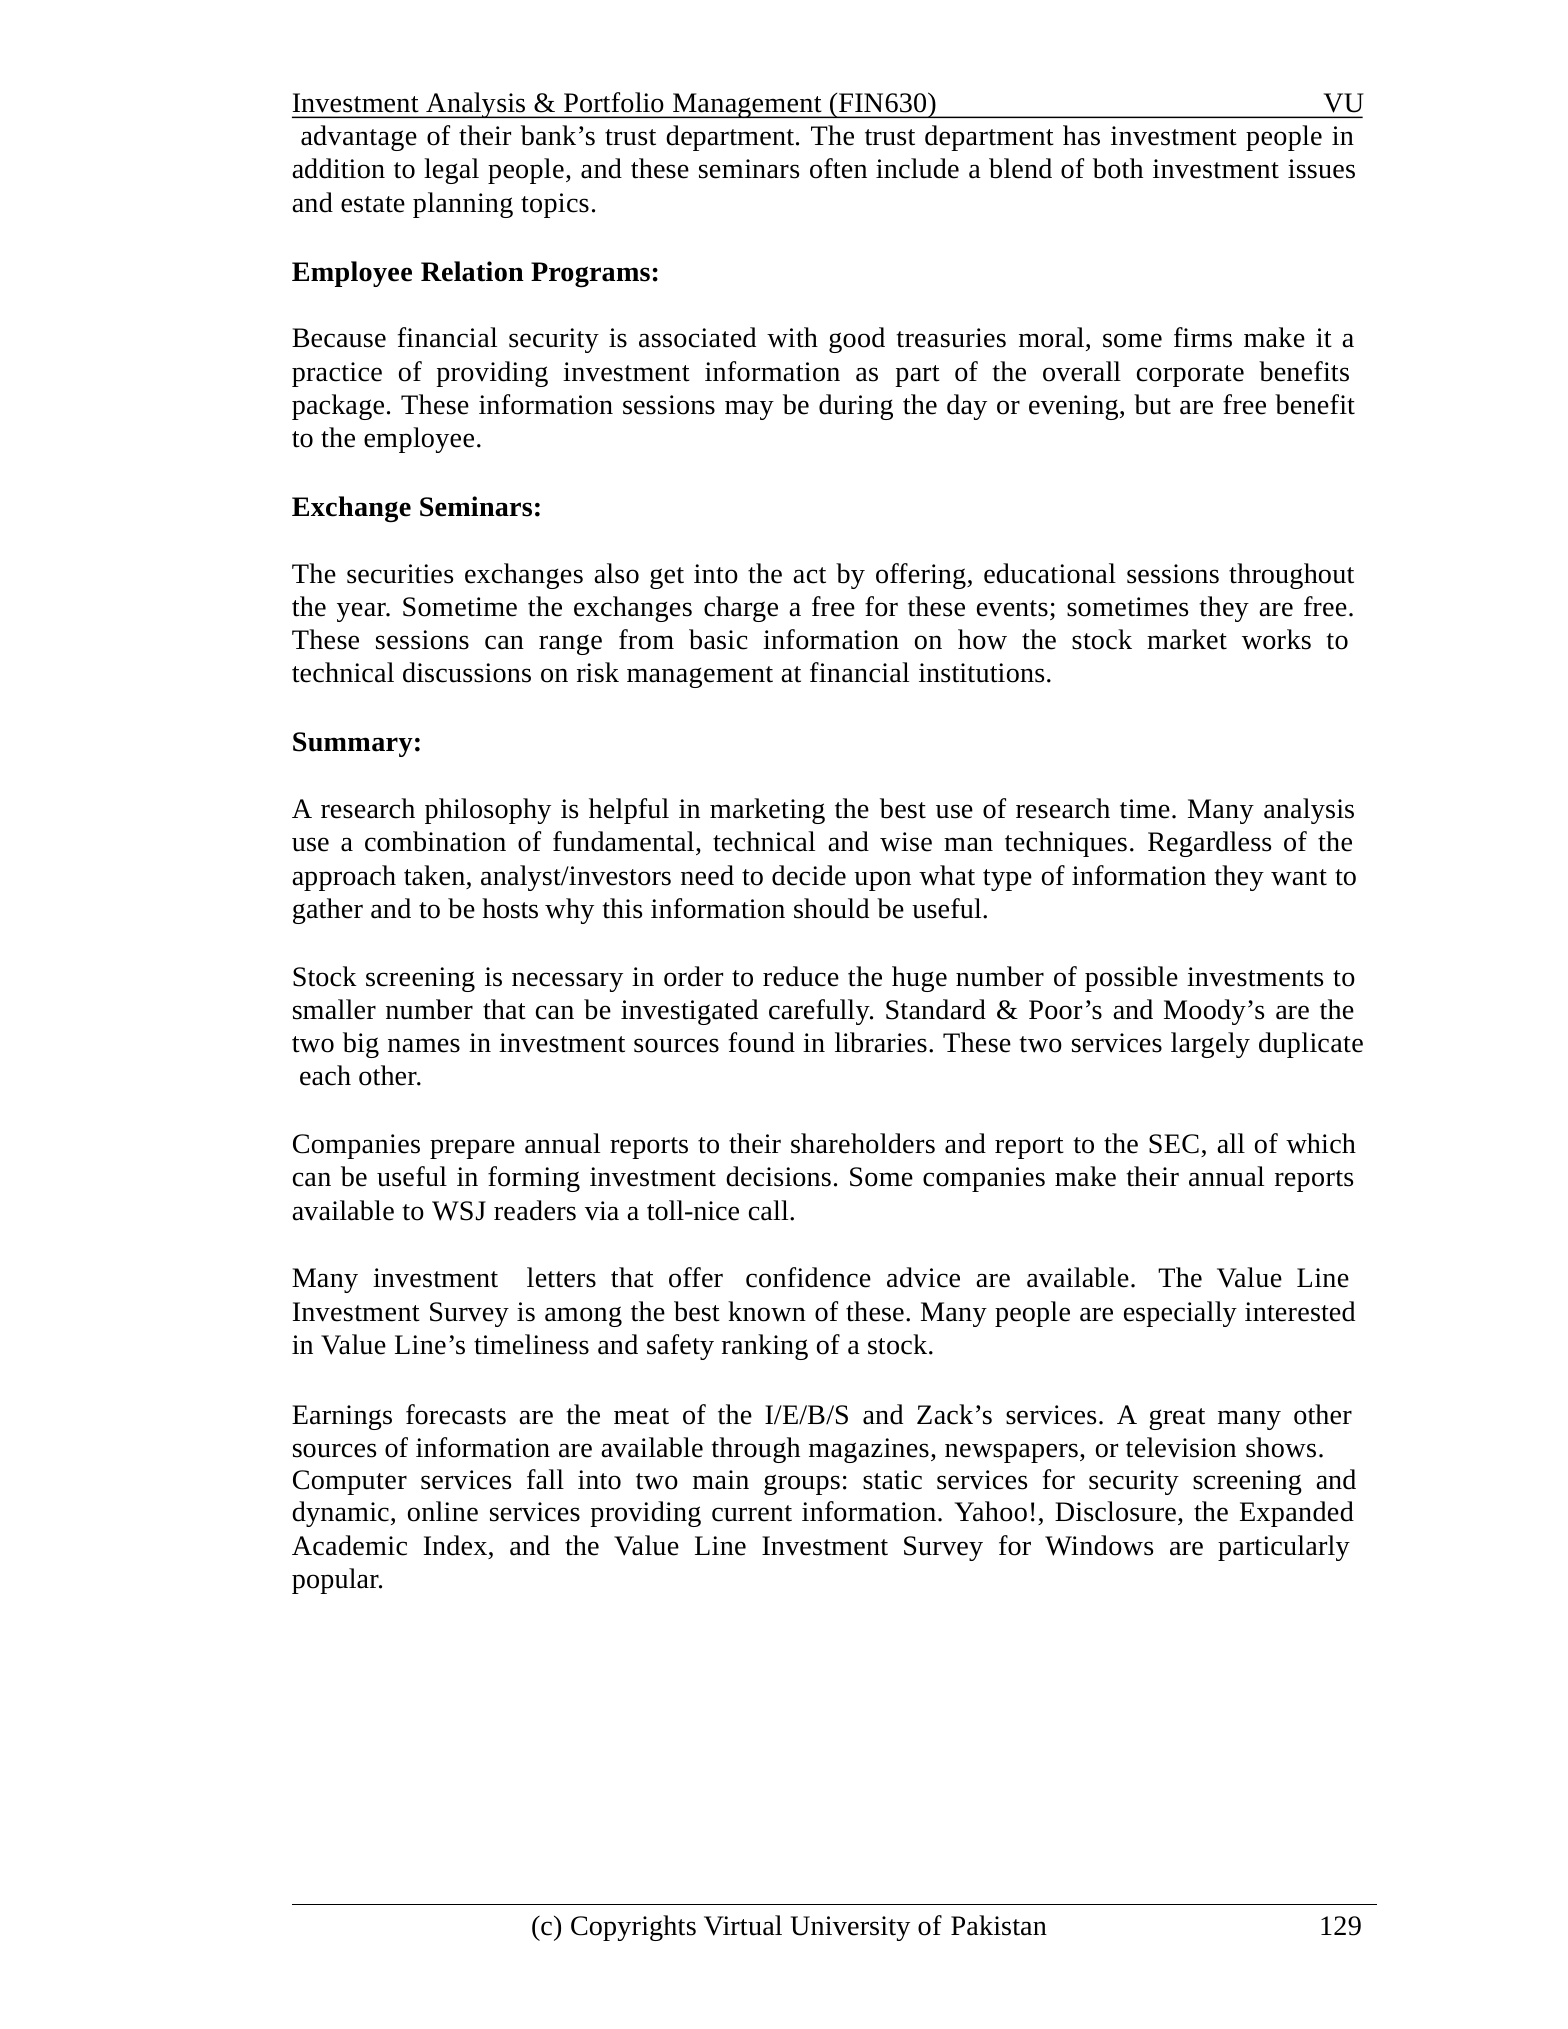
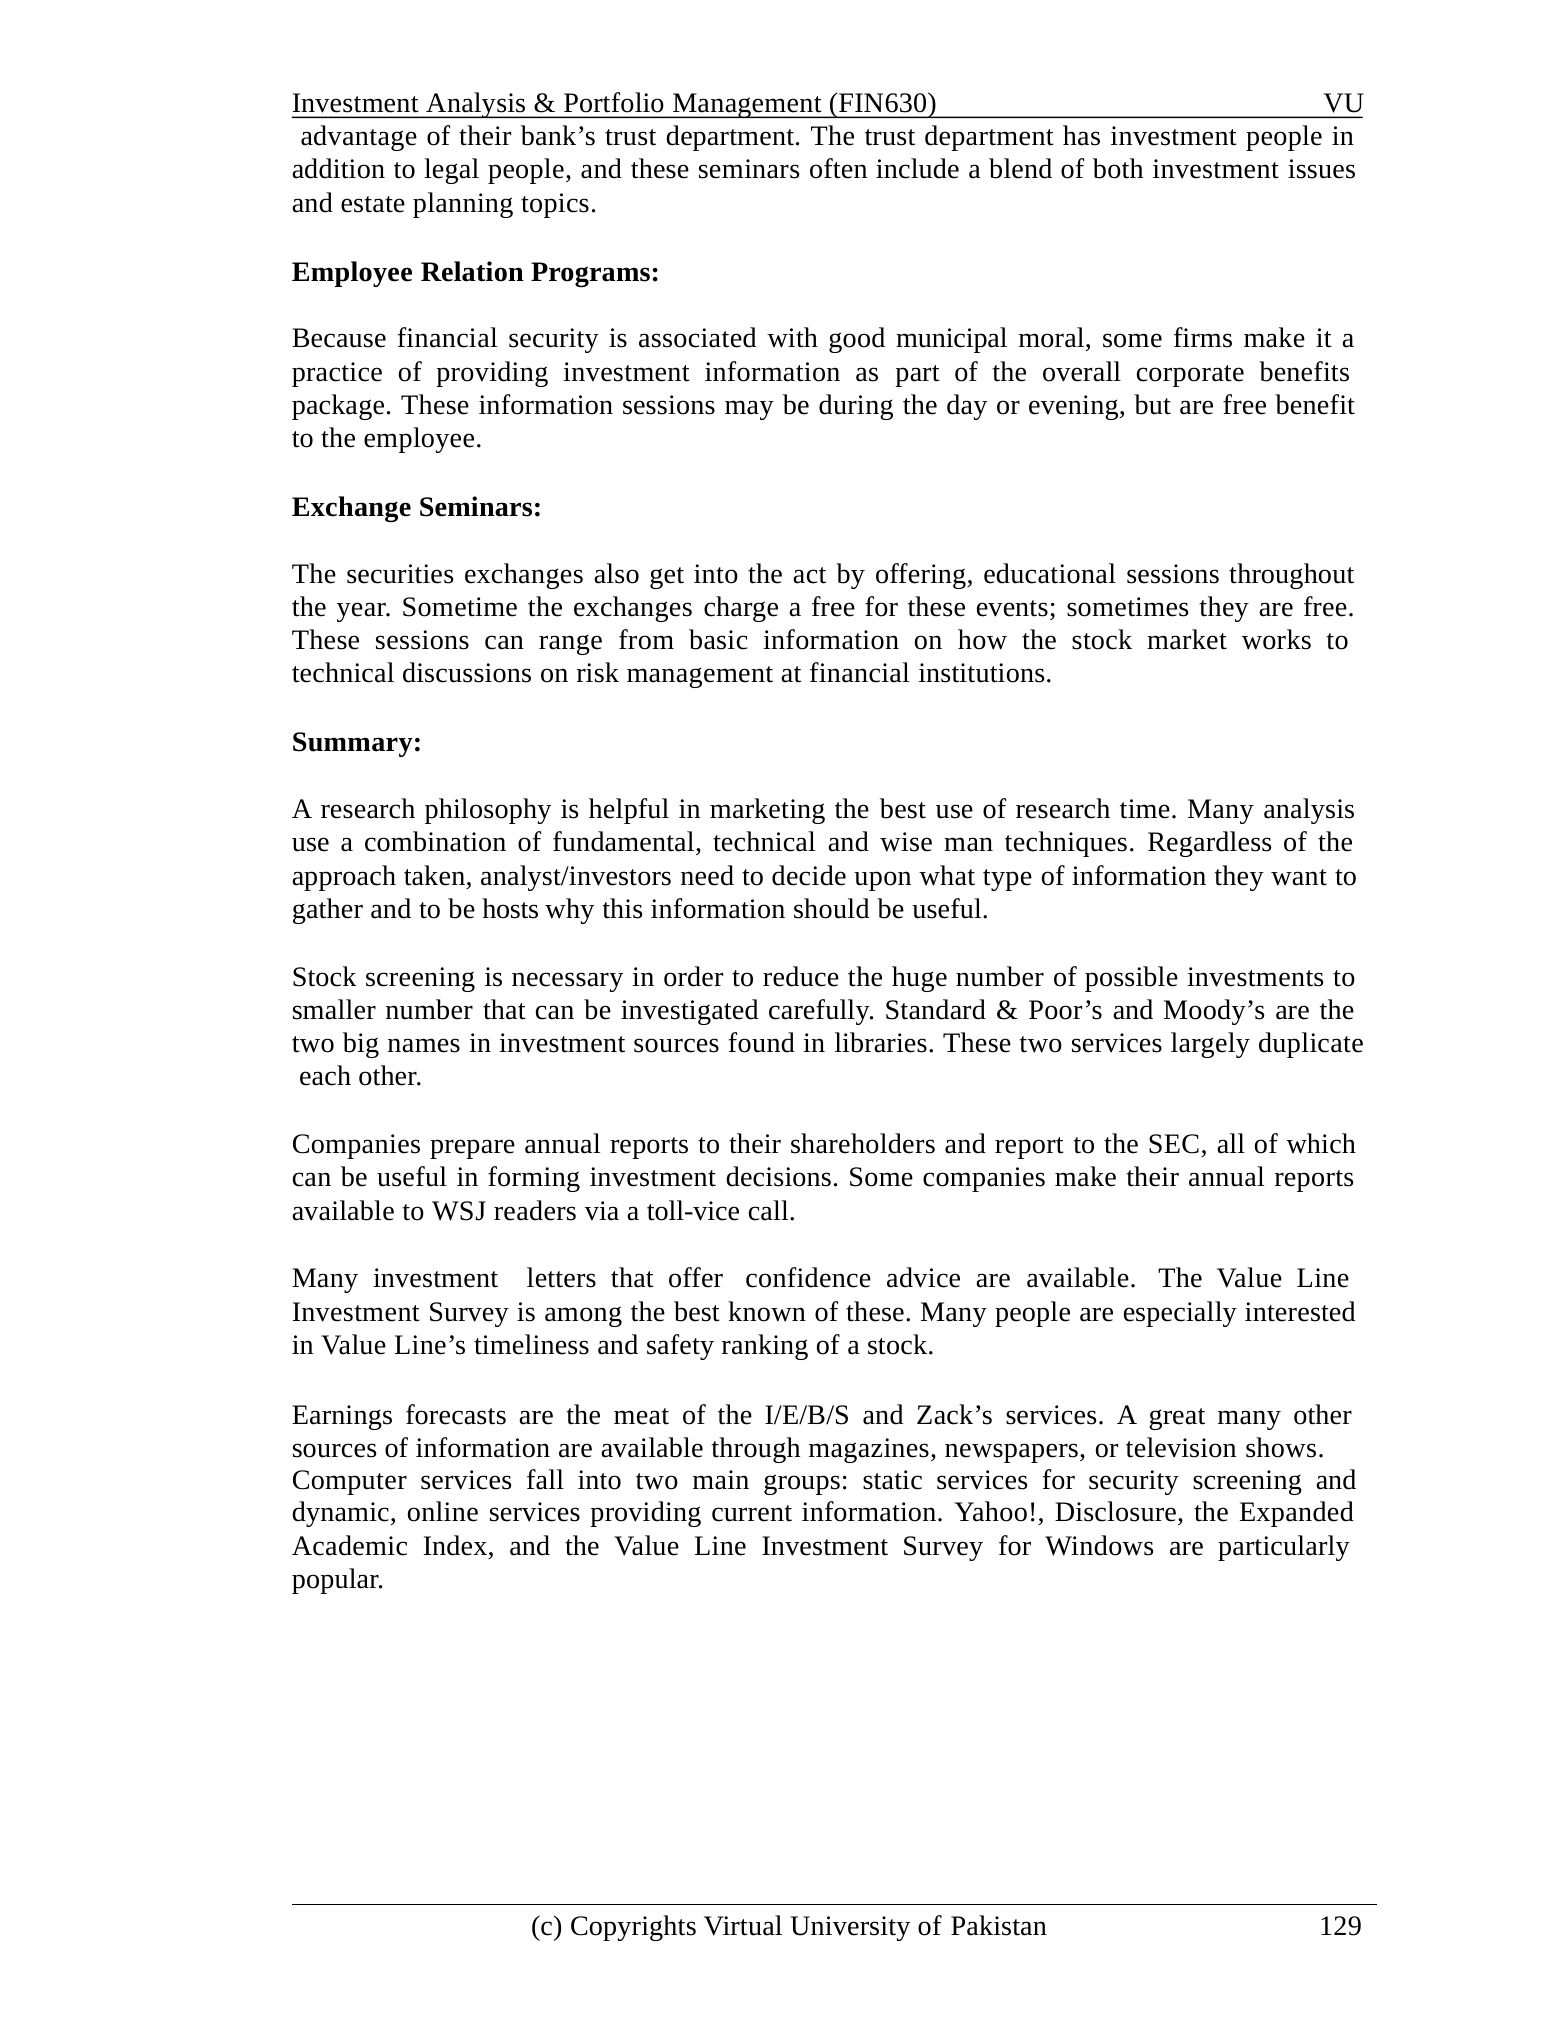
treasuries: treasuries -> municipal
toll-nice: toll-nice -> toll-vice
